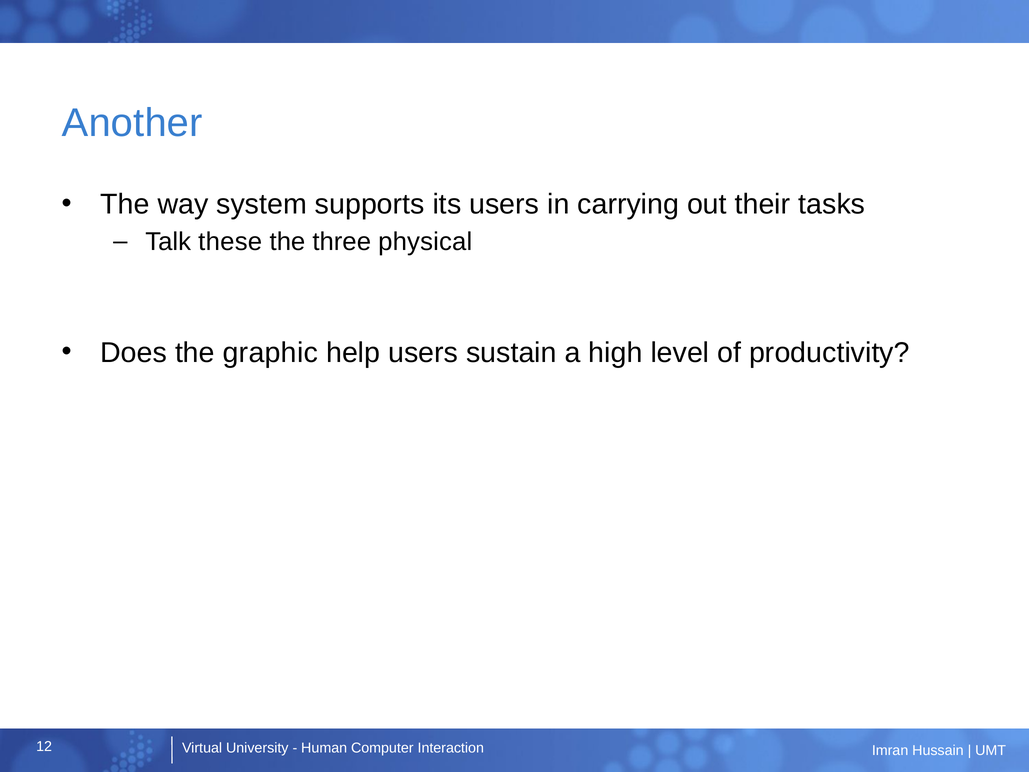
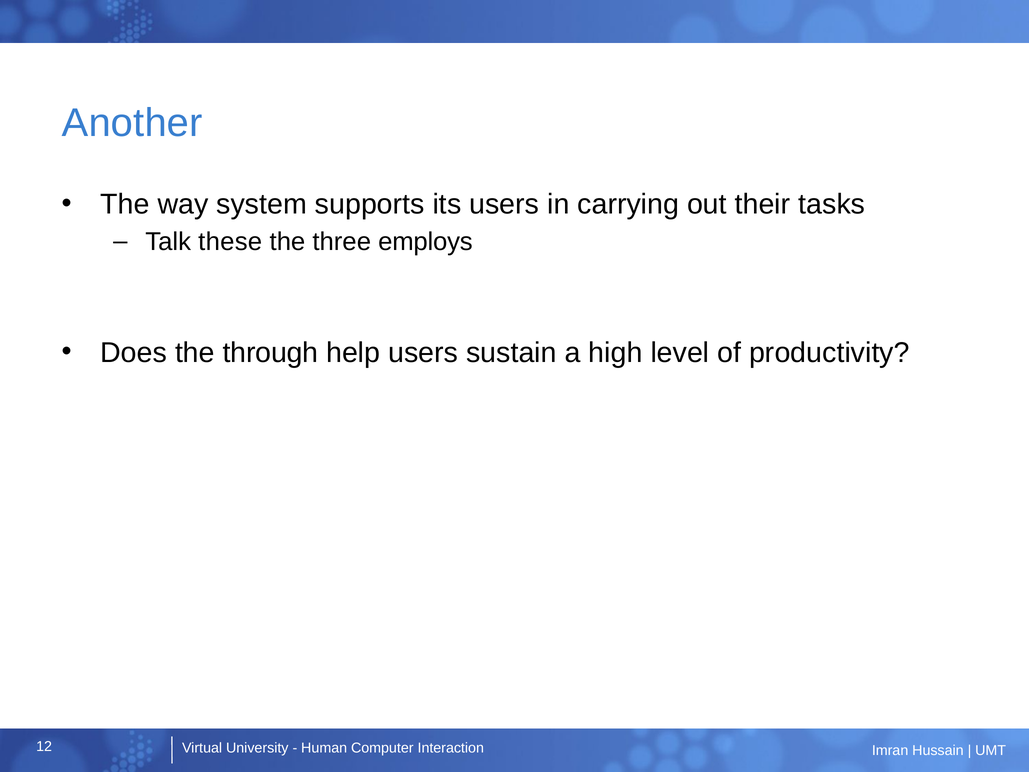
physical: physical -> employs
graphic: graphic -> through
